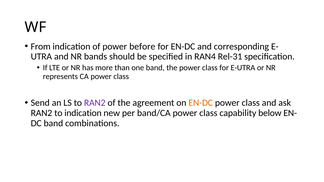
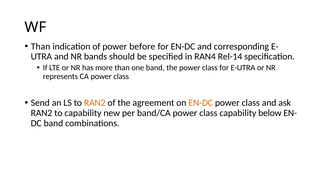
From at (41, 46): From -> Than
Rel-31: Rel-31 -> Rel-14
RAN2 at (95, 103) colour: purple -> orange
to indication: indication -> capability
